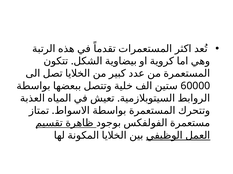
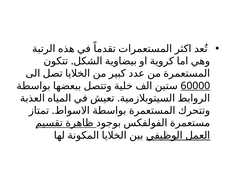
60000 underline: none -> present
